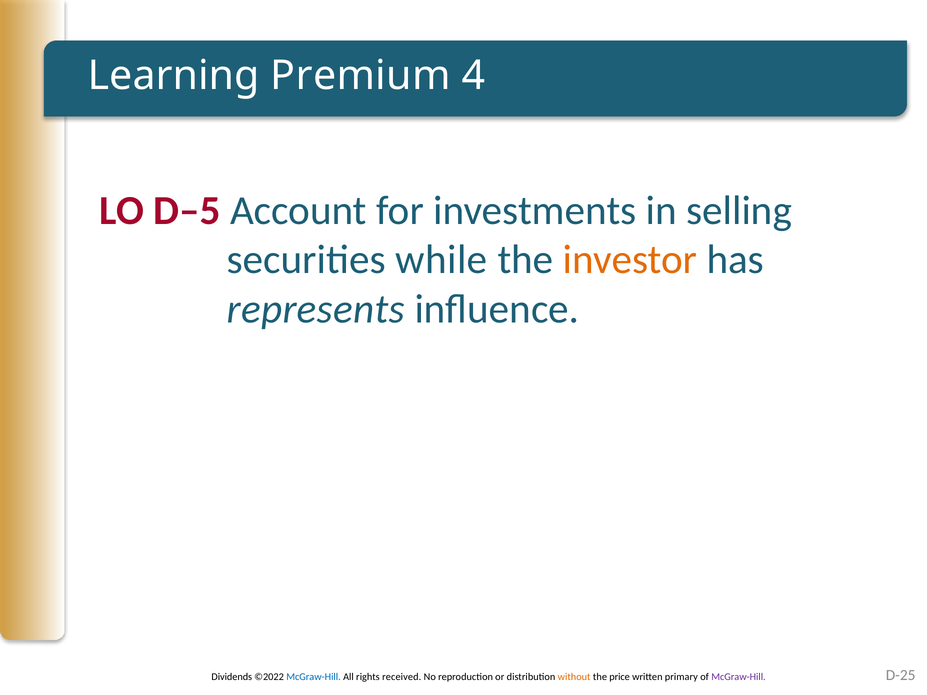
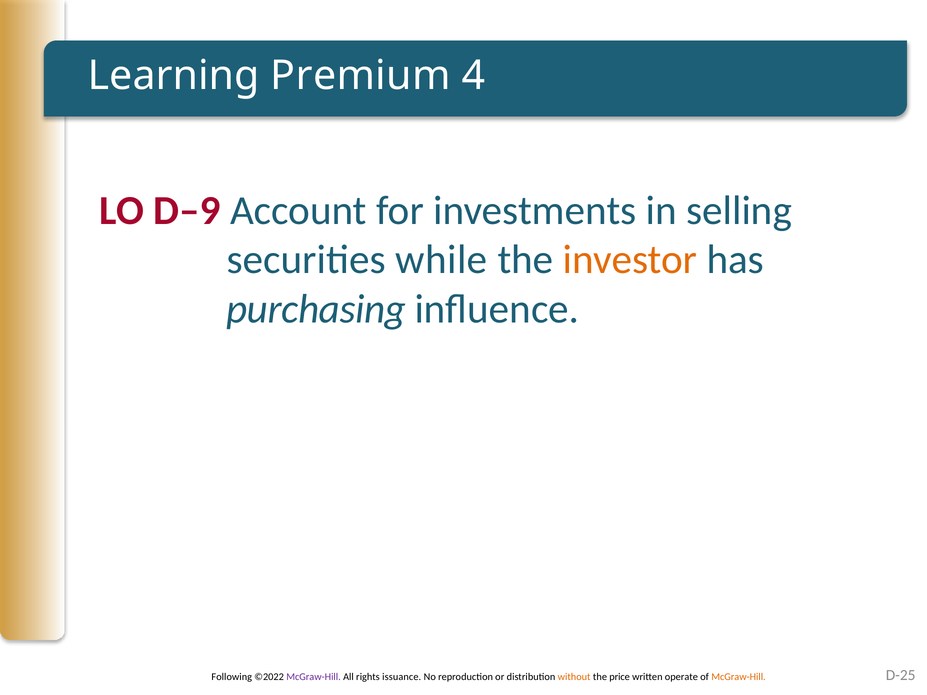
D–5: D–5 -> D–9
represents: represents -> purchasing
Dividends: Dividends -> Following
McGraw-Hill at (313, 677) colour: blue -> purple
received: received -> issuance
primary: primary -> operate
McGraw-Hill at (738, 677) colour: purple -> orange
